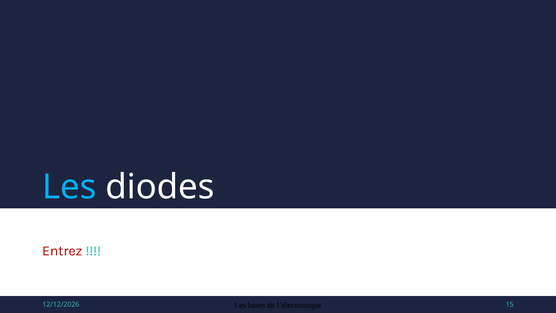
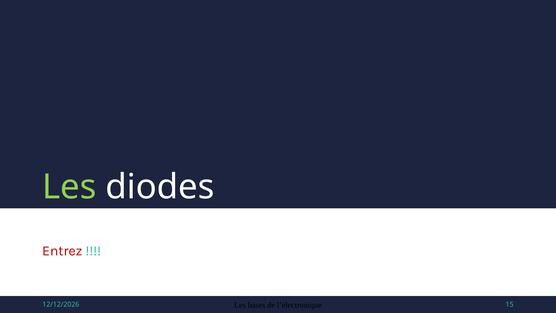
Les at (69, 187) colour: light blue -> light green
